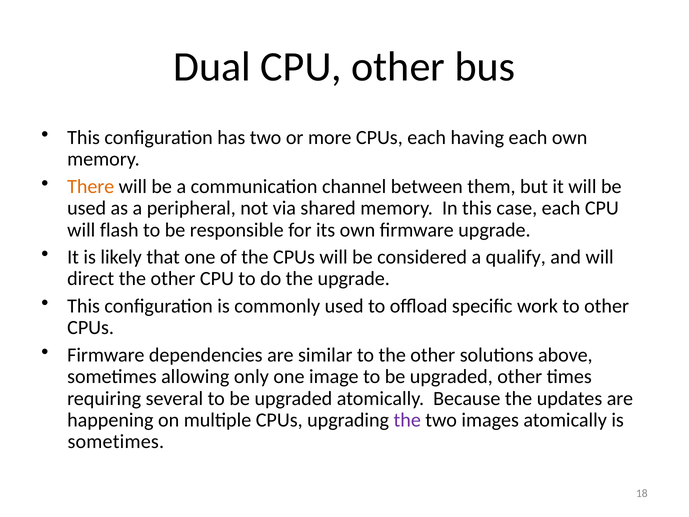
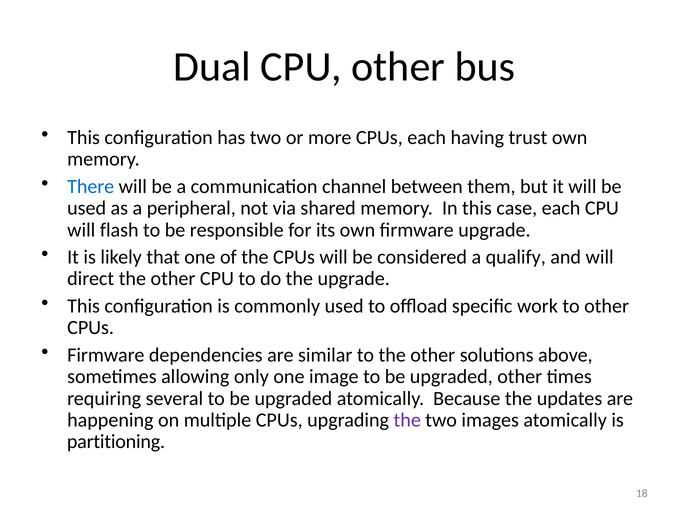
having each: each -> trust
There colour: orange -> blue
sometimes at (116, 442): sometimes -> partitioning
